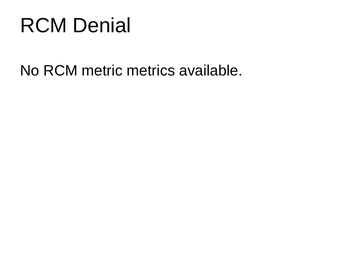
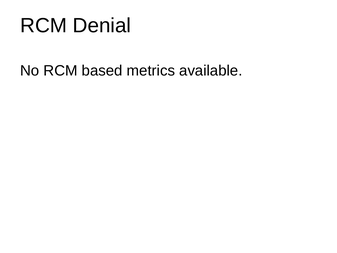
metric: metric -> based
